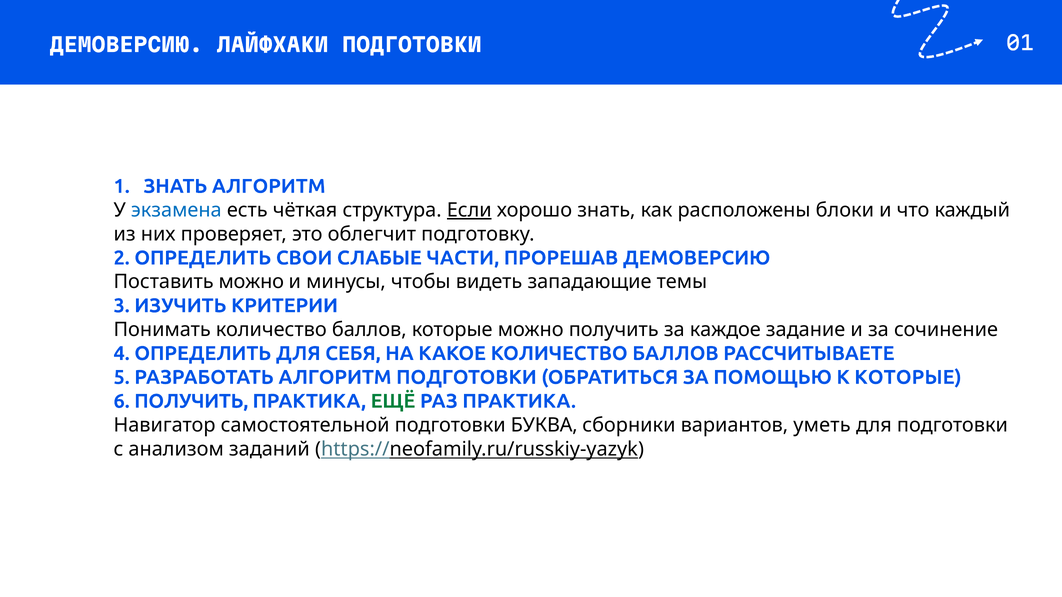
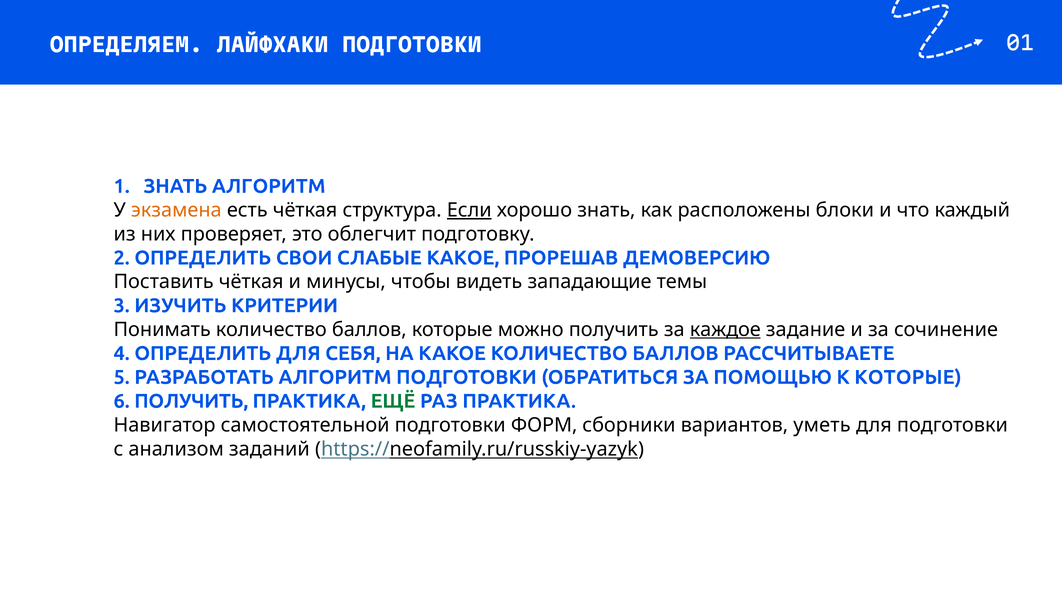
ДЕМОВЕРСИЮ at (126, 46): ДЕМОВЕРСИЮ -> ОПРЕДЕЛЯЕМ
экзамена colour: blue -> orange
СЛАБЫЕ ЧАСТИ: ЧАСТИ -> КАКОЕ
Поставить можно: можно -> чёткая
каждое underline: none -> present
БУКВА: БУКВА -> ФОРМ
